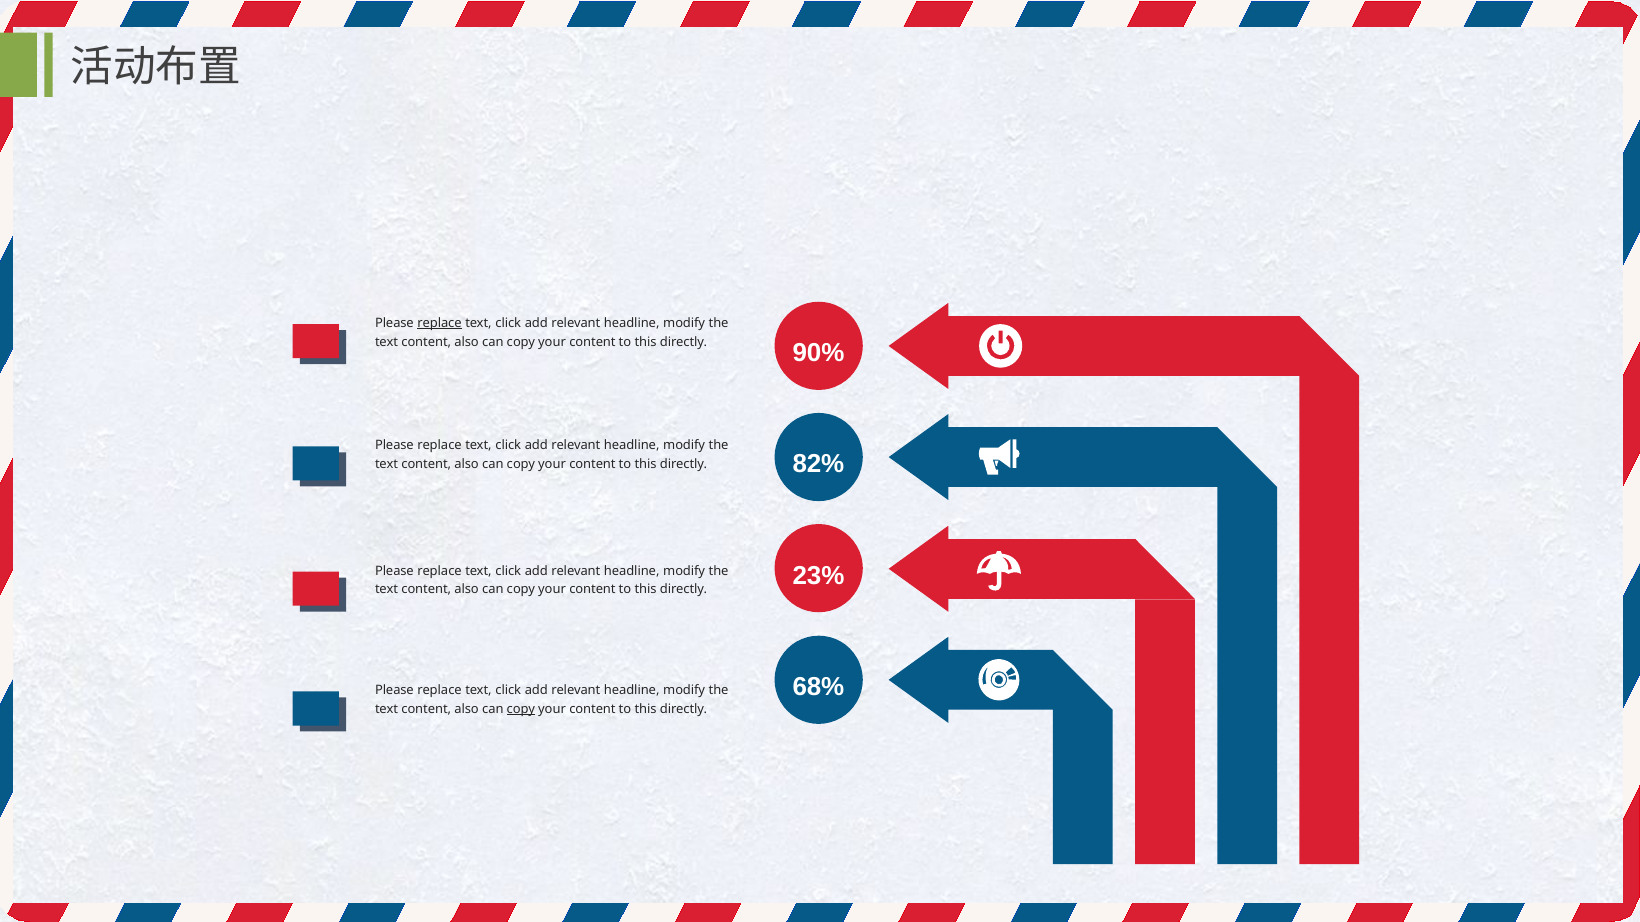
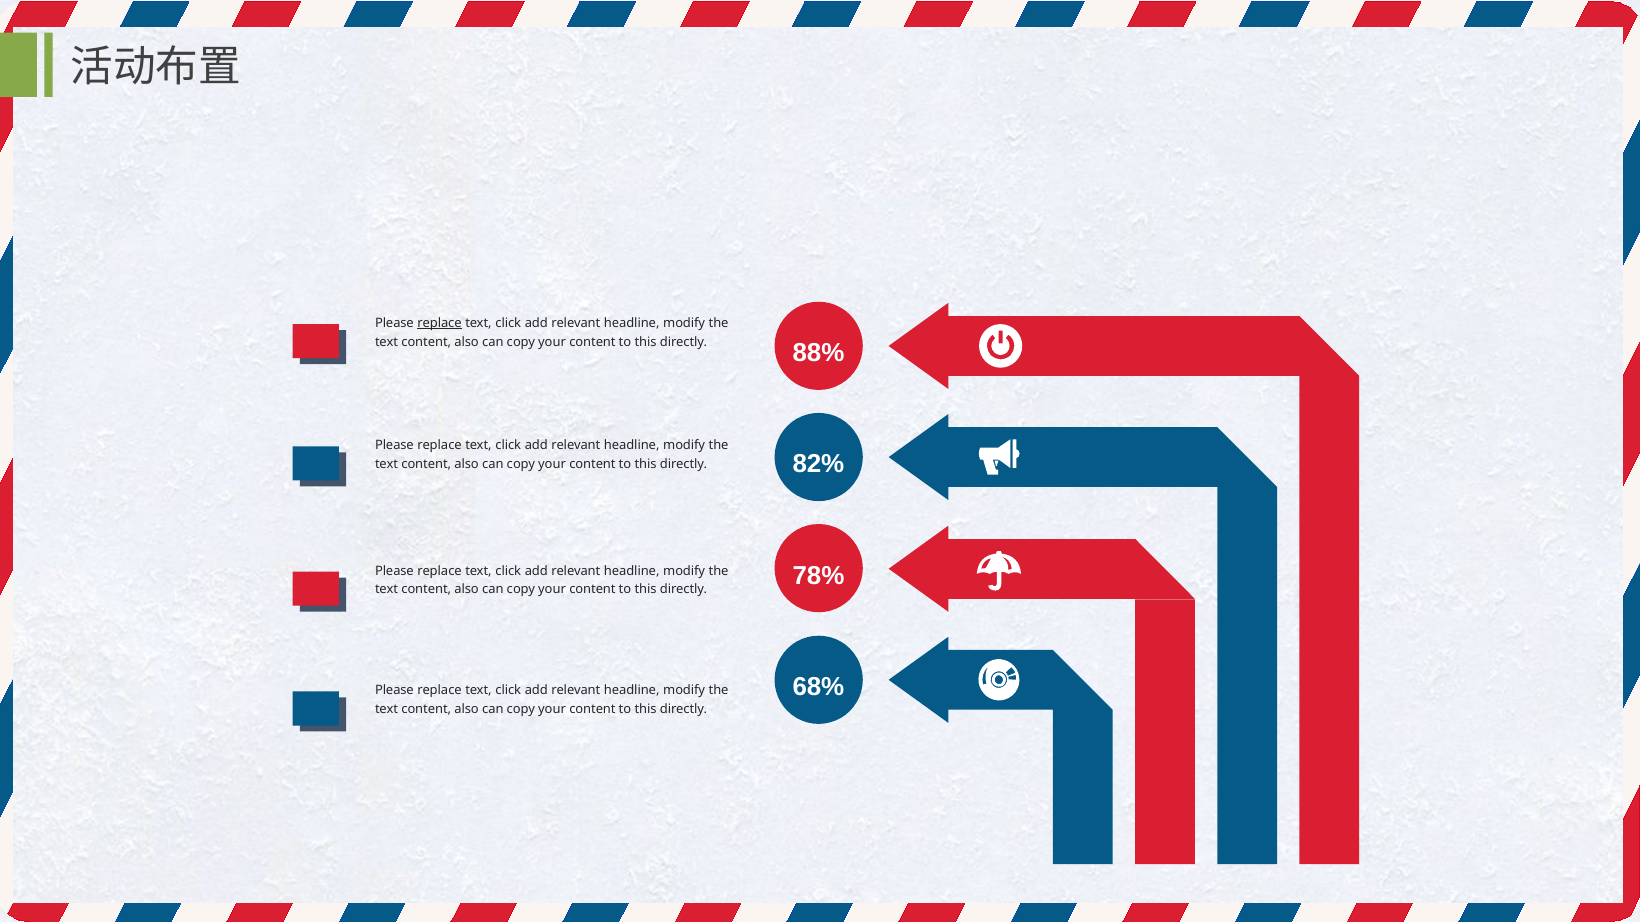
90%: 90% -> 88%
23%: 23% -> 78%
copy at (521, 710) underline: present -> none
